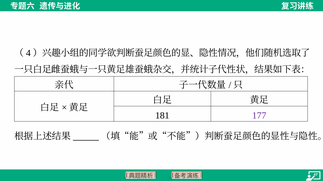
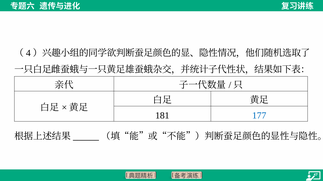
177 colour: purple -> blue
